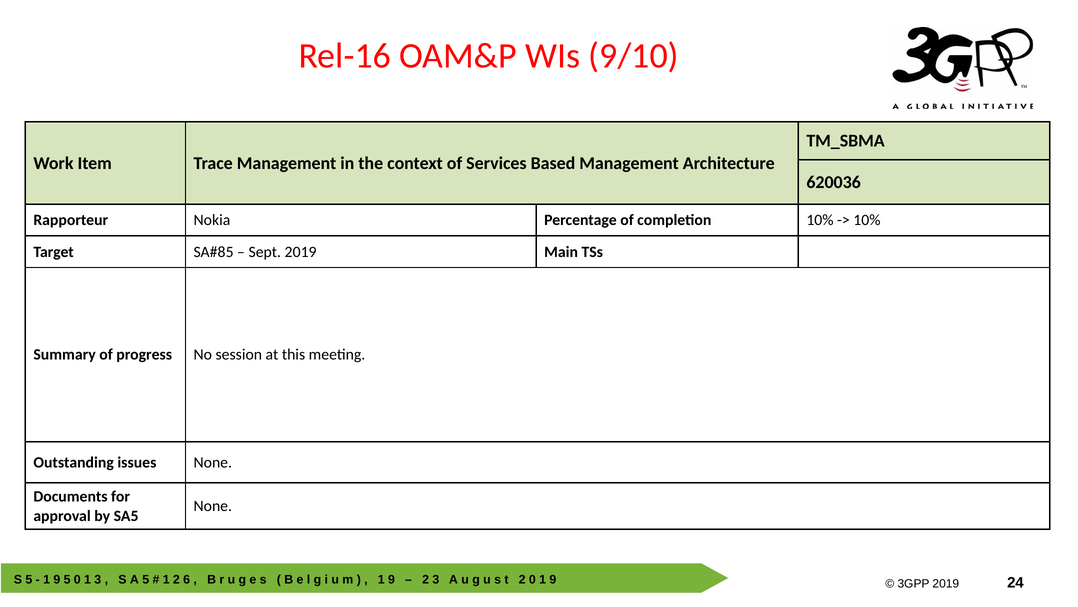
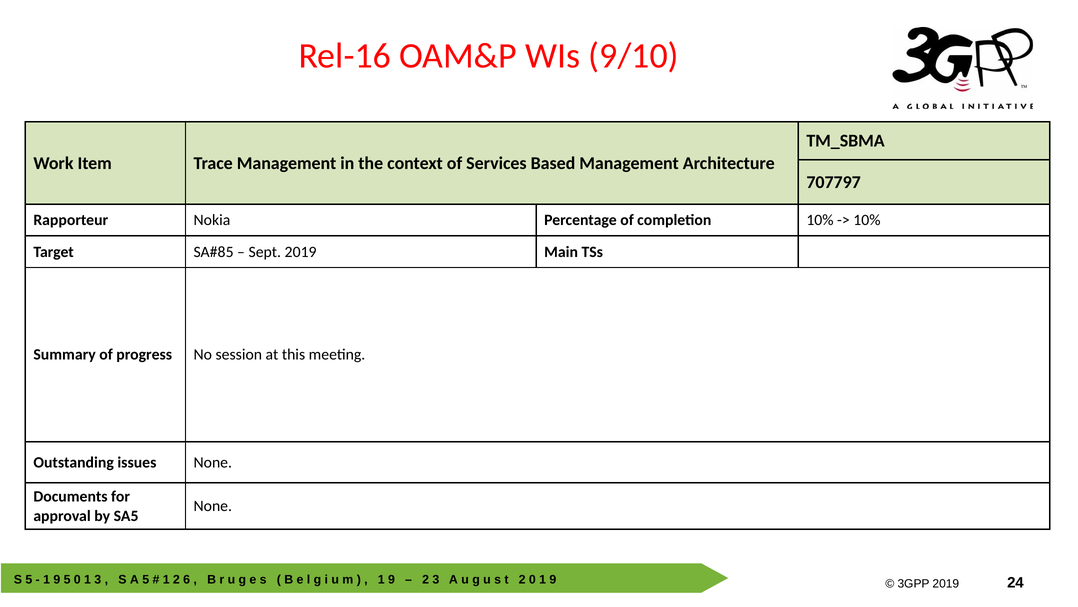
620036: 620036 -> 707797
